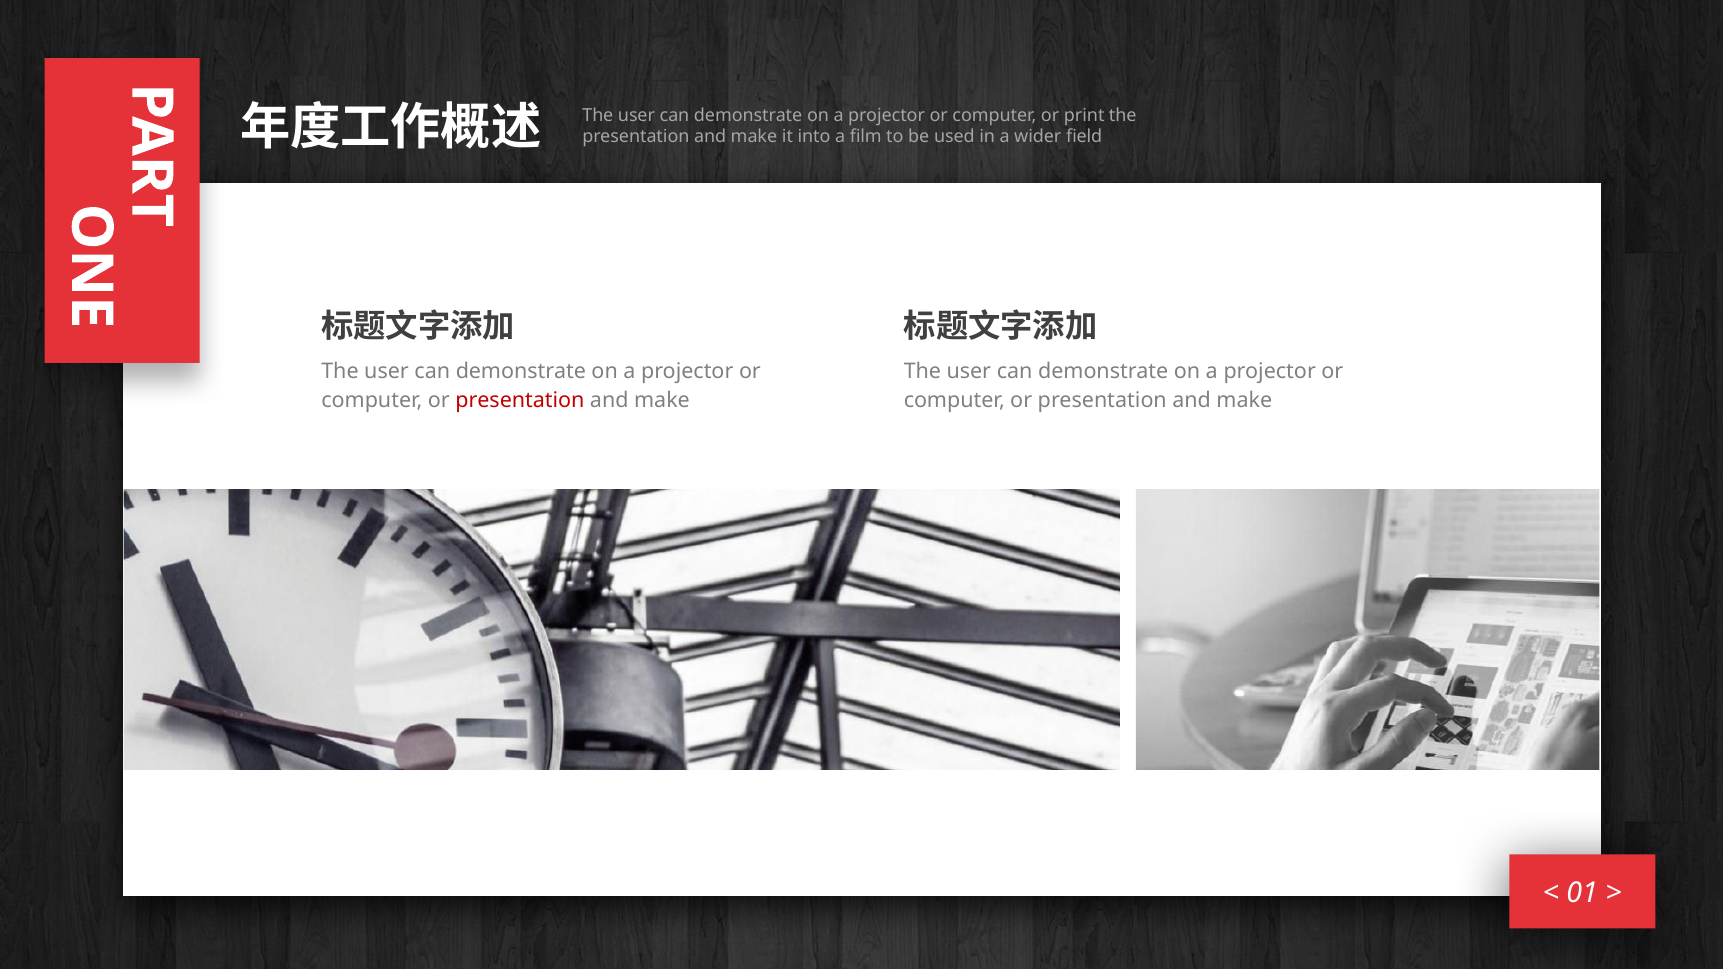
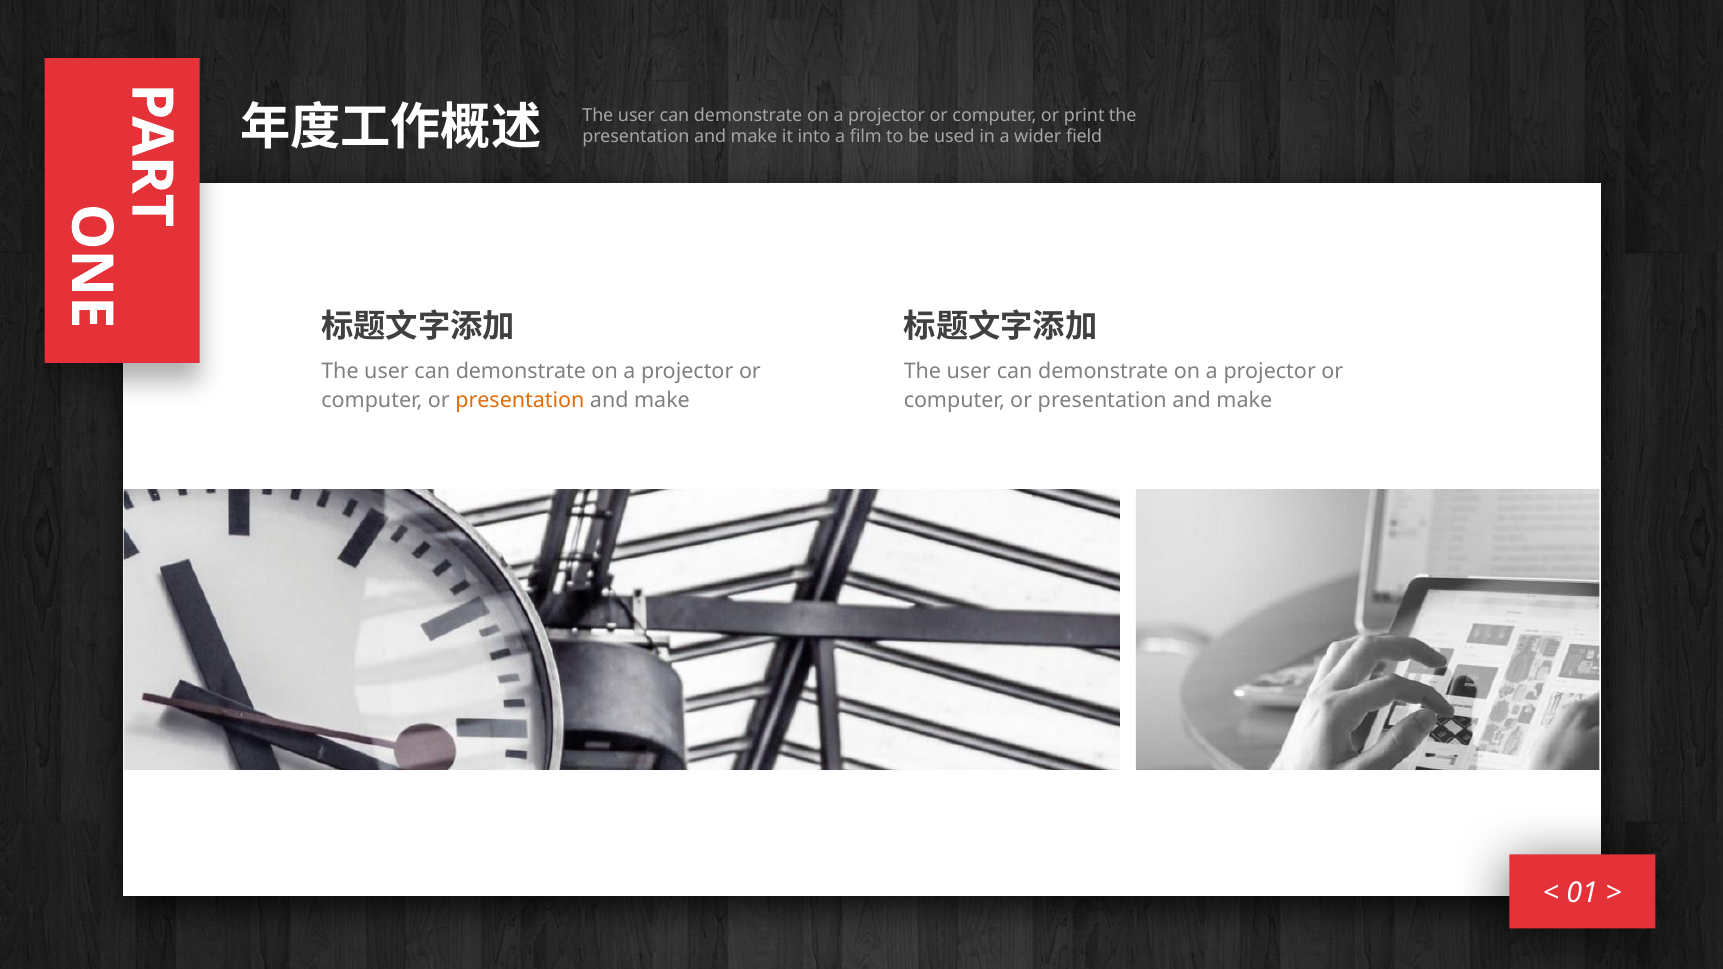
presentation at (520, 401) colour: red -> orange
